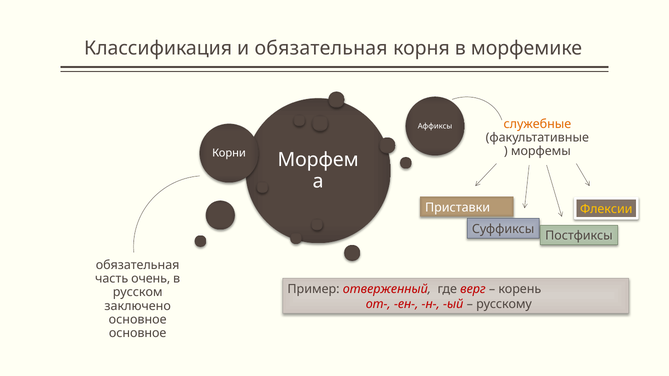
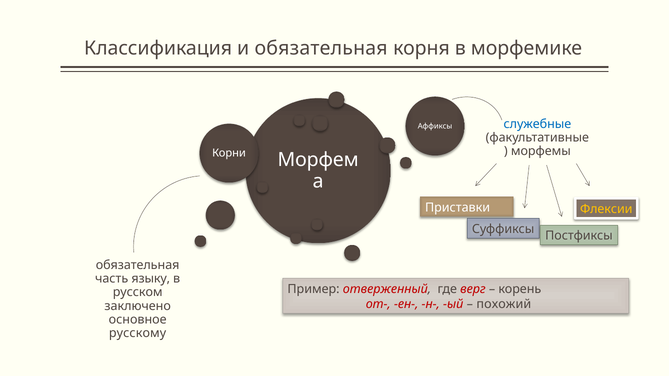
служебные colour: orange -> blue
очень: очень -> языку
русскому: русскому -> похожий
основное at (138, 333): основное -> русскому
